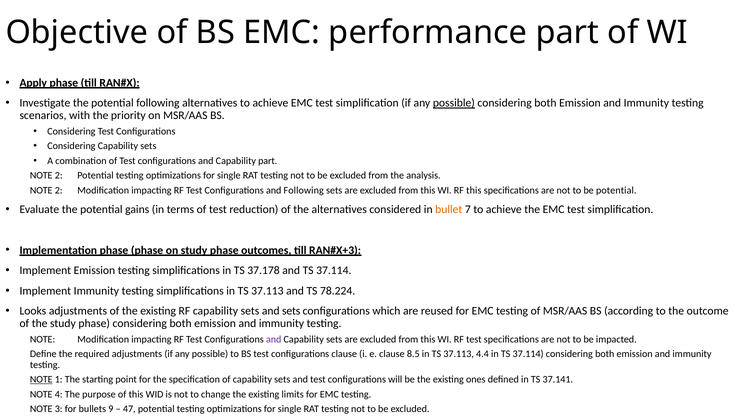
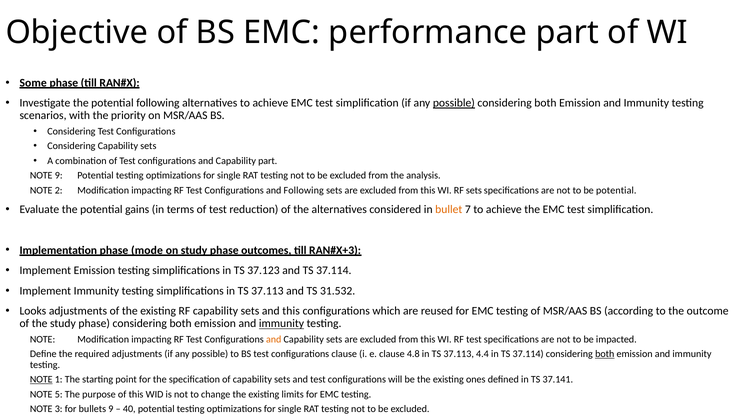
Apply: Apply -> Some
2 at (59, 175): 2 -> 9
RF this: this -> sets
phase phase: phase -> mode
37.178: 37.178 -> 37.123
78.224: 78.224 -> 31.532
and sets: sets -> this
immunity at (281, 324) underline: none -> present
and at (274, 339) colour: purple -> orange
8.5: 8.5 -> 4.8
both at (605, 354) underline: none -> present
4: 4 -> 5
47: 47 -> 40
